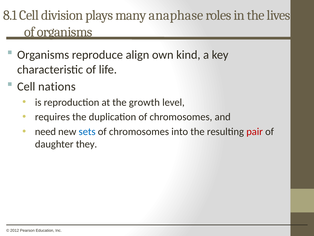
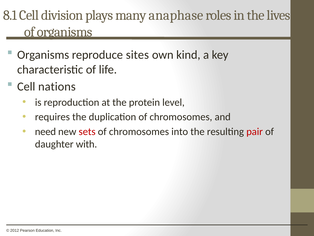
align: align -> sites
growth: growth -> protein
sets colour: blue -> red
they: they -> with
